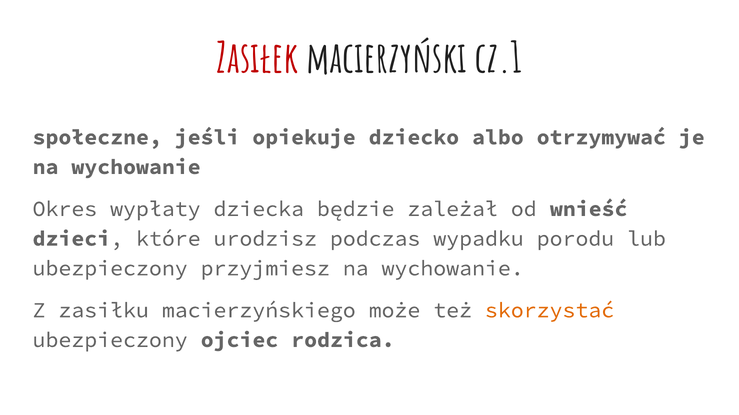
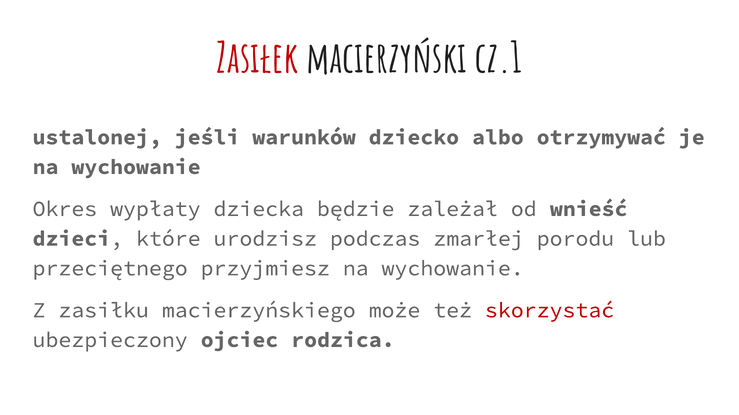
społeczne: społeczne -> ustalonej
opiekuje: opiekuje -> warunków
wypadku: wypadku -> zmarłej
ubezpieczony at (110, 269): ubezpieczony -> przeciętnego
skorzystać colour: orange -> red
